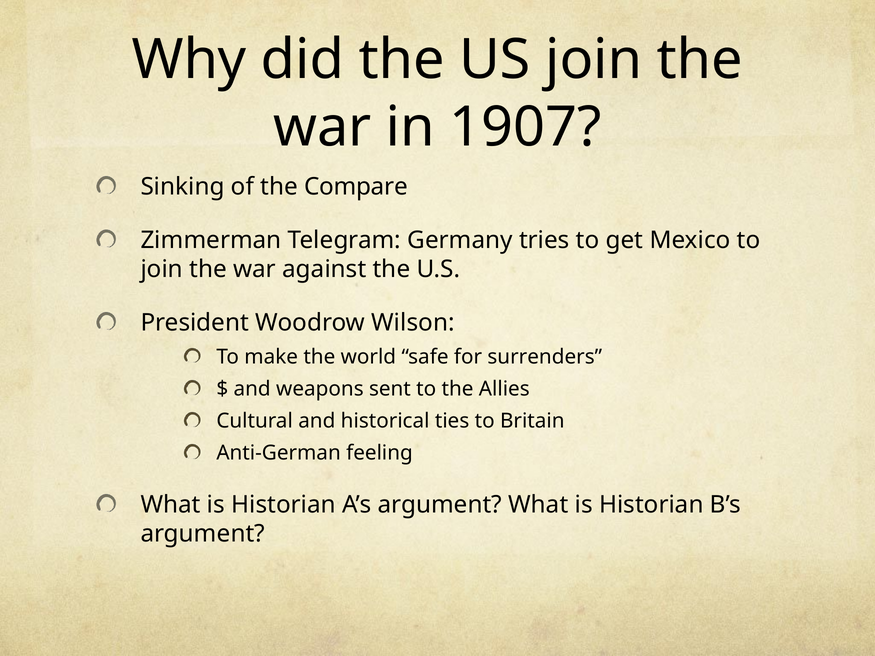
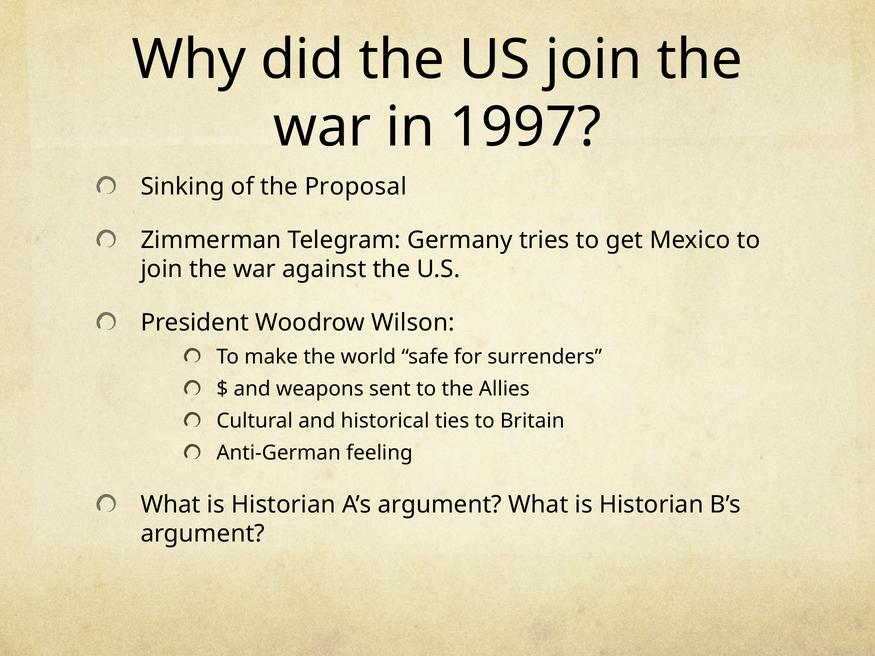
1907: 1907 -> 1997
Compare: Compare -> Proposal
